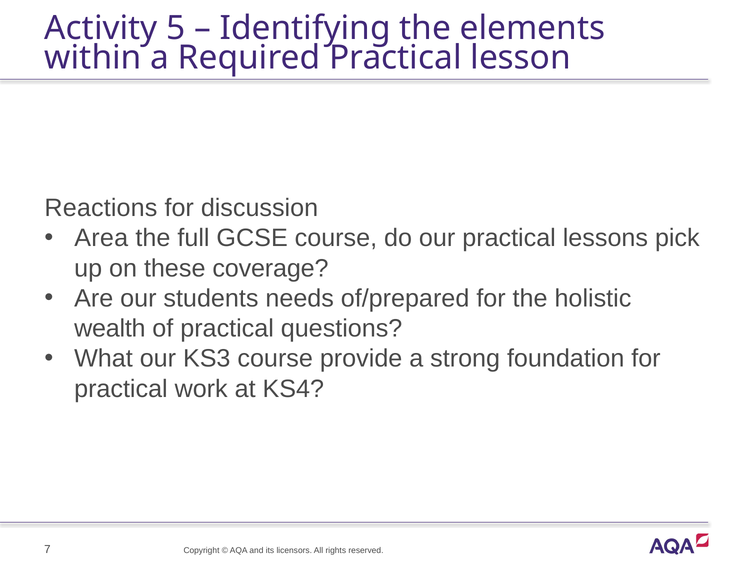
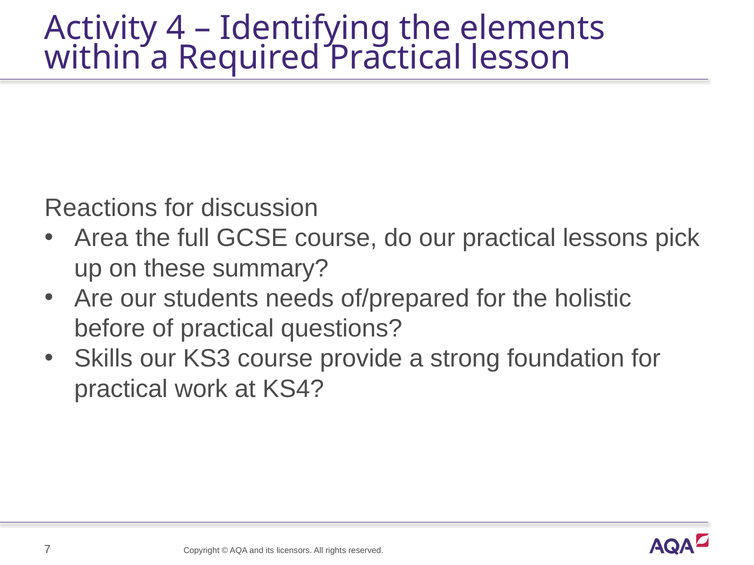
5: 5 -> 4
coverage: coverage -> summary
wealth: wealth -> before
What: What -> Skills
